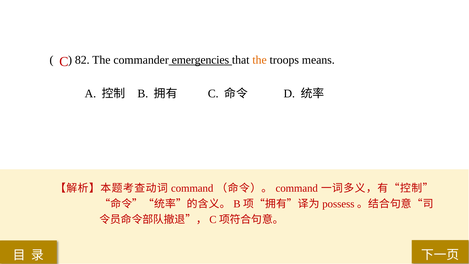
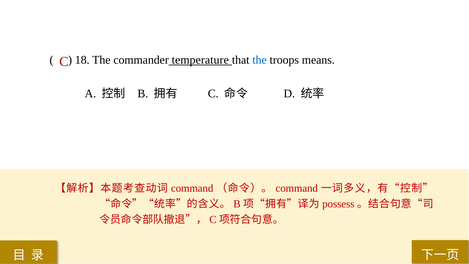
82: 82 -> 18
emergencies: emergencies -> temperature
the at (260, 60) colour: orange -> blue
